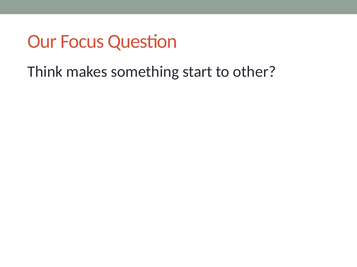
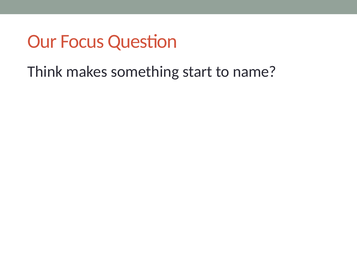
other: other -> name
